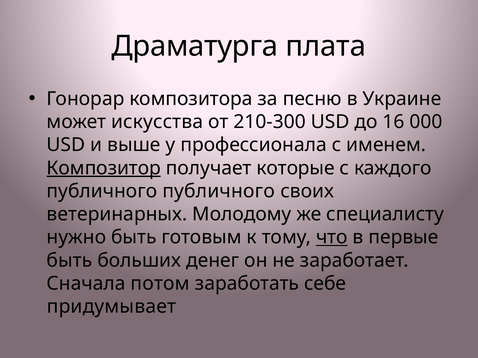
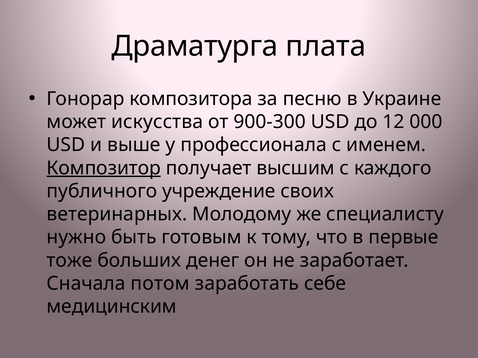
210-300: 210-300 -> 900-300
16: 16 -> 12
которые: которые -> высшим
публичного публичного: публичного -> учреждение
что underline: present -> none
быть at (69, 261): быть -> тоже
придумывает: придумывает -> медицинским
